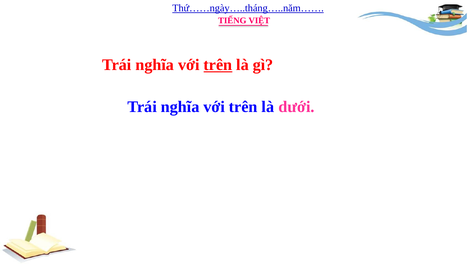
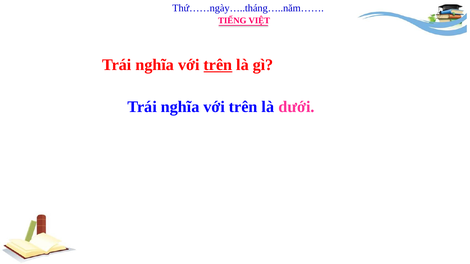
Thứ……ngày…..tháng…..năm…… underline: present -> none
